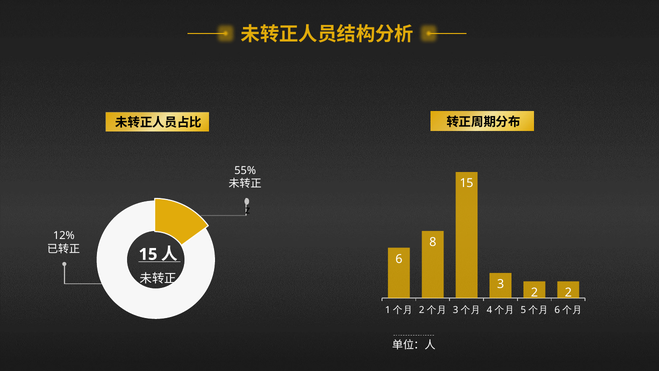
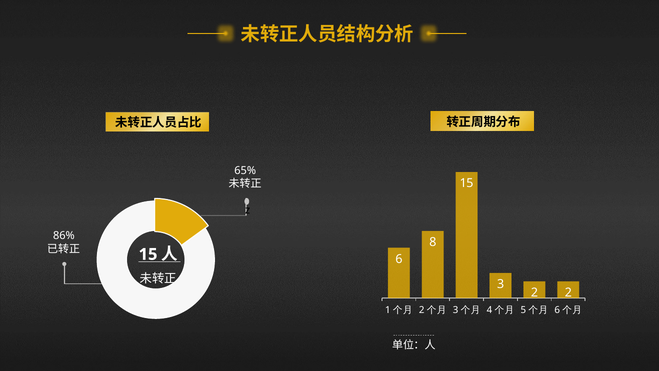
55%: 55% -> 65%
12%: 12% -> 86%
